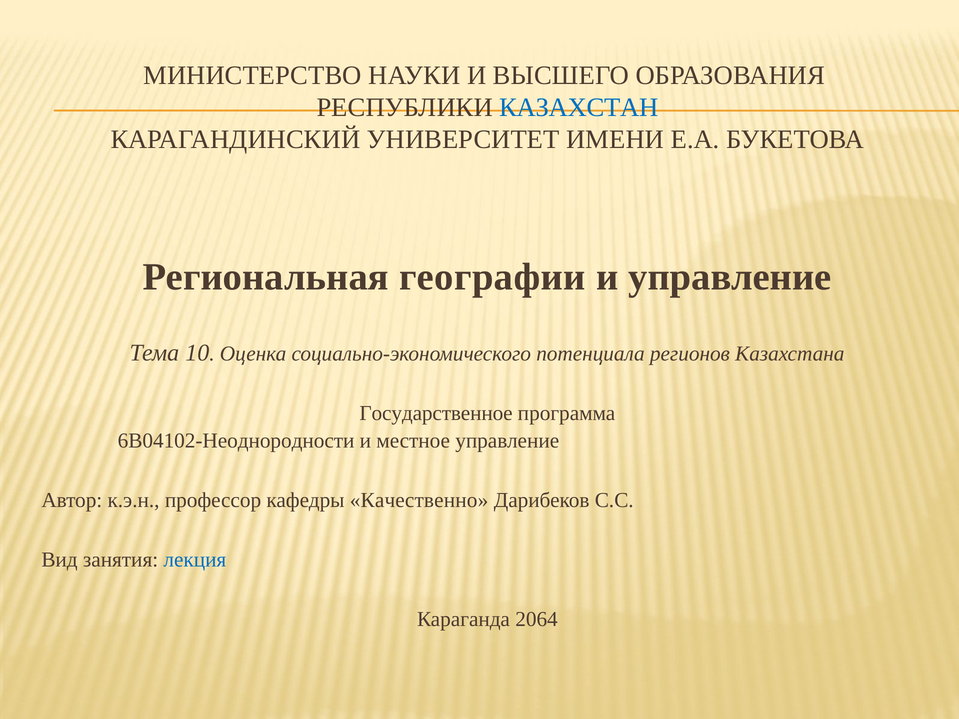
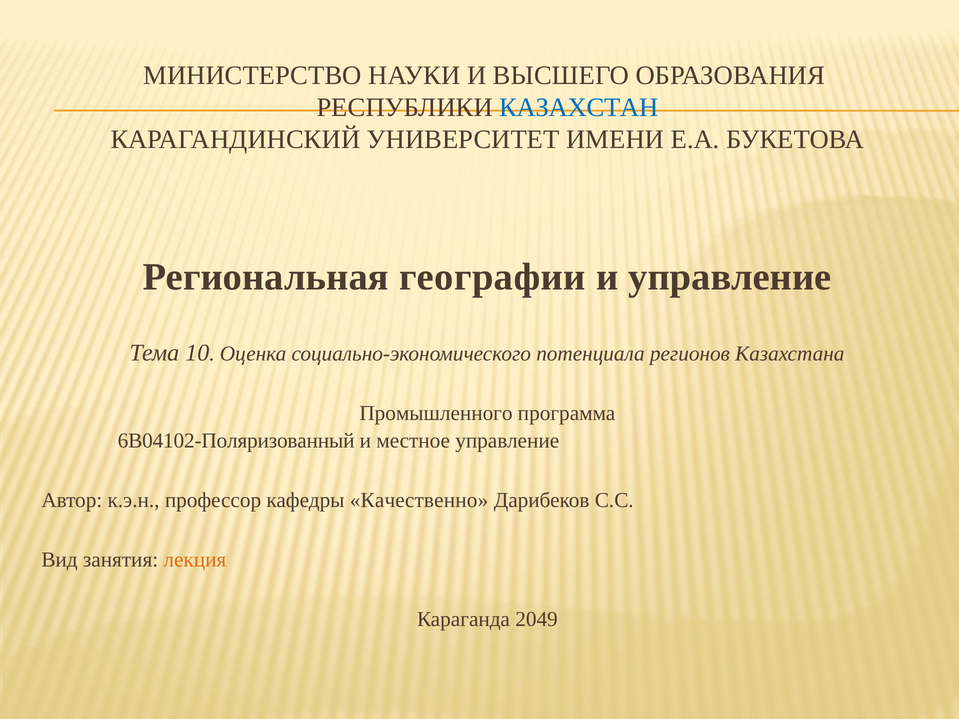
Государственное: Государственное -> Промышленного
6B04102-Неоднородности: 6B04102-Неоднородности -> 6B04102-Поляризованный
лекция colour: blue -> orange
2064: 2064 -> 2049
